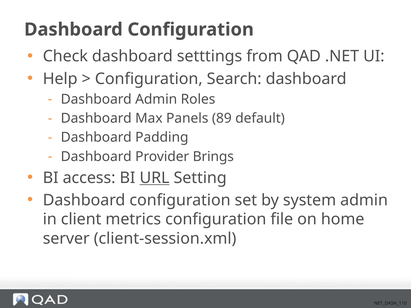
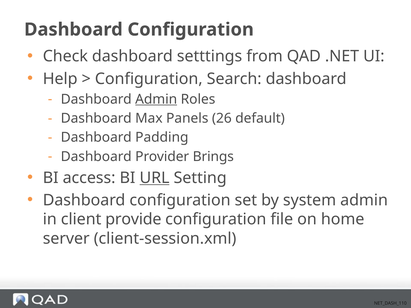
Admin at (156, 99) underline: none -> present
89: 89 -> 26
metrics: metrics -> provide
